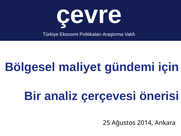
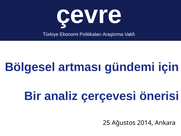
maliyet: maliyet -> artması
